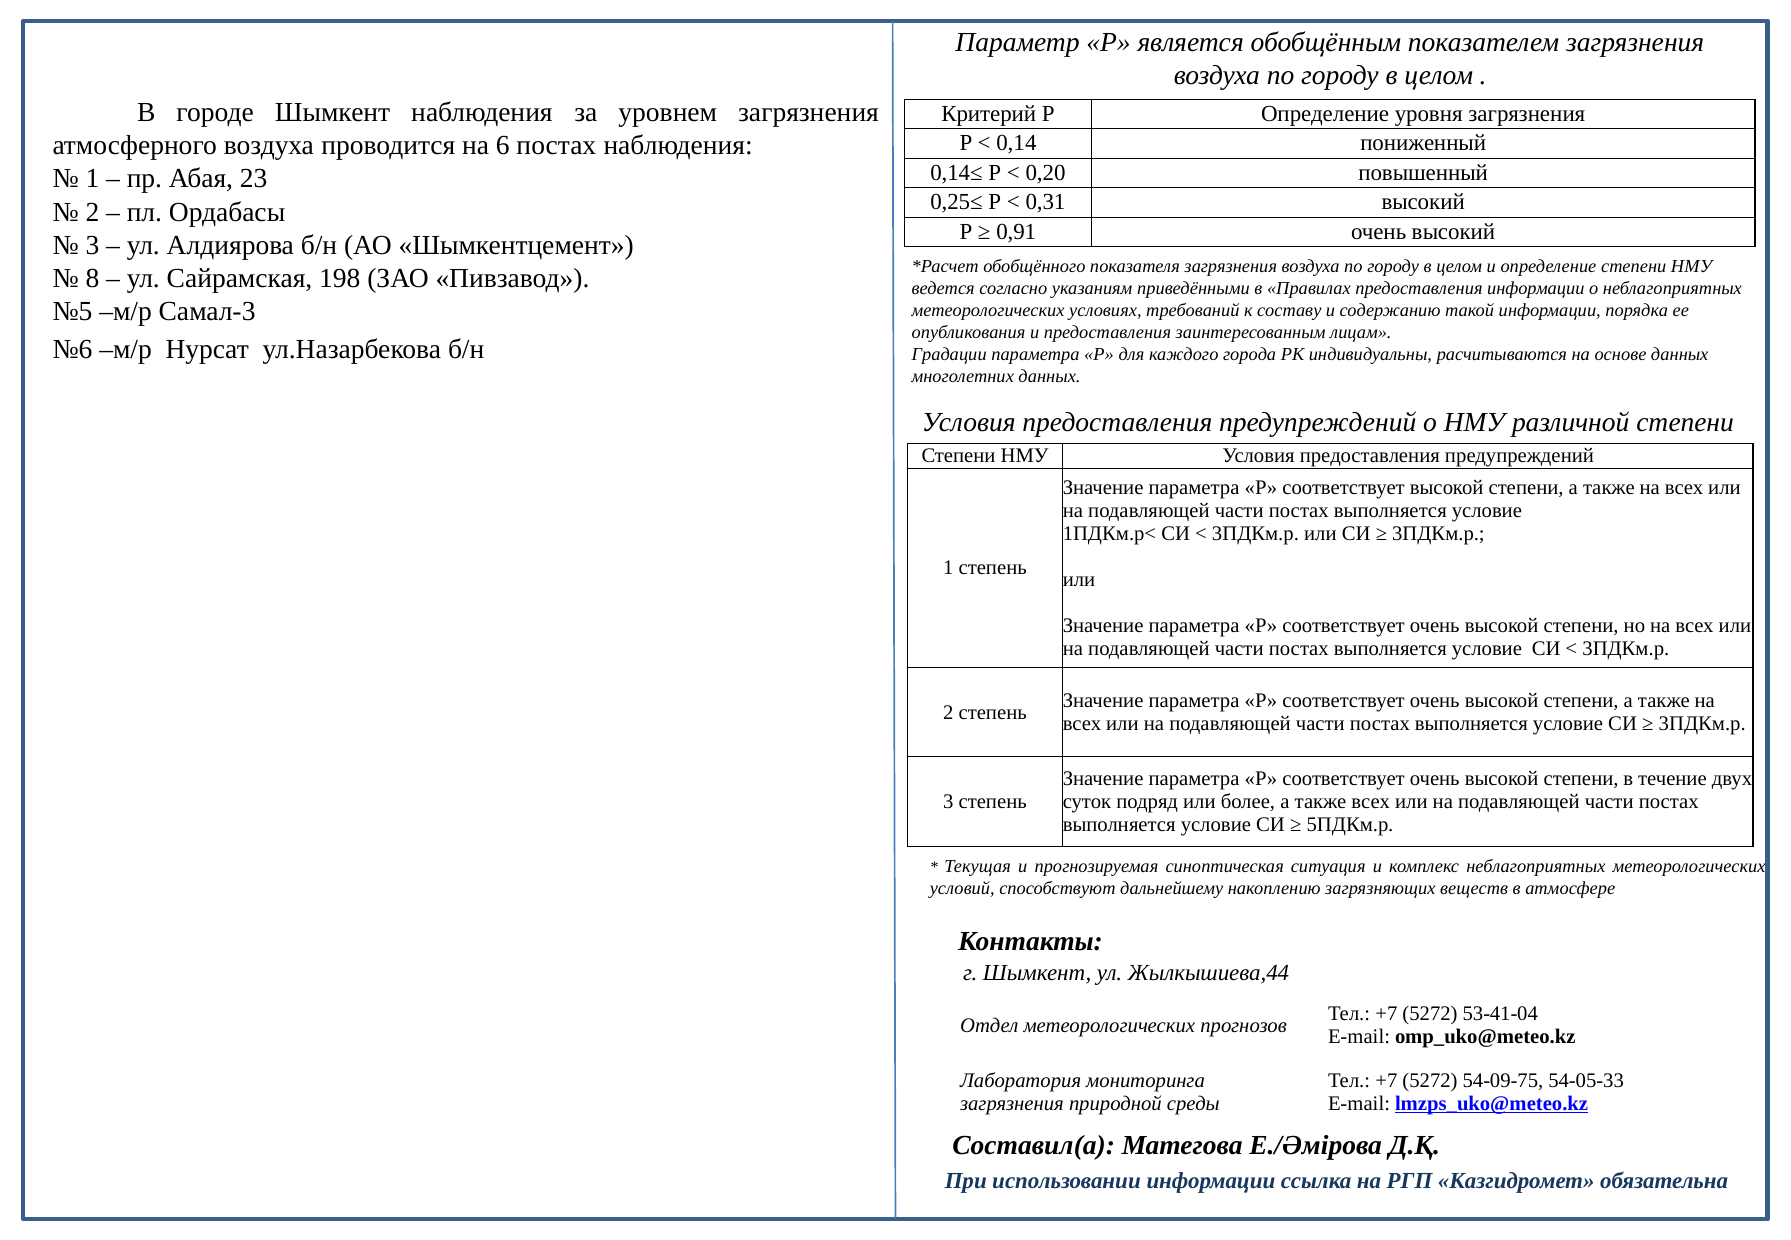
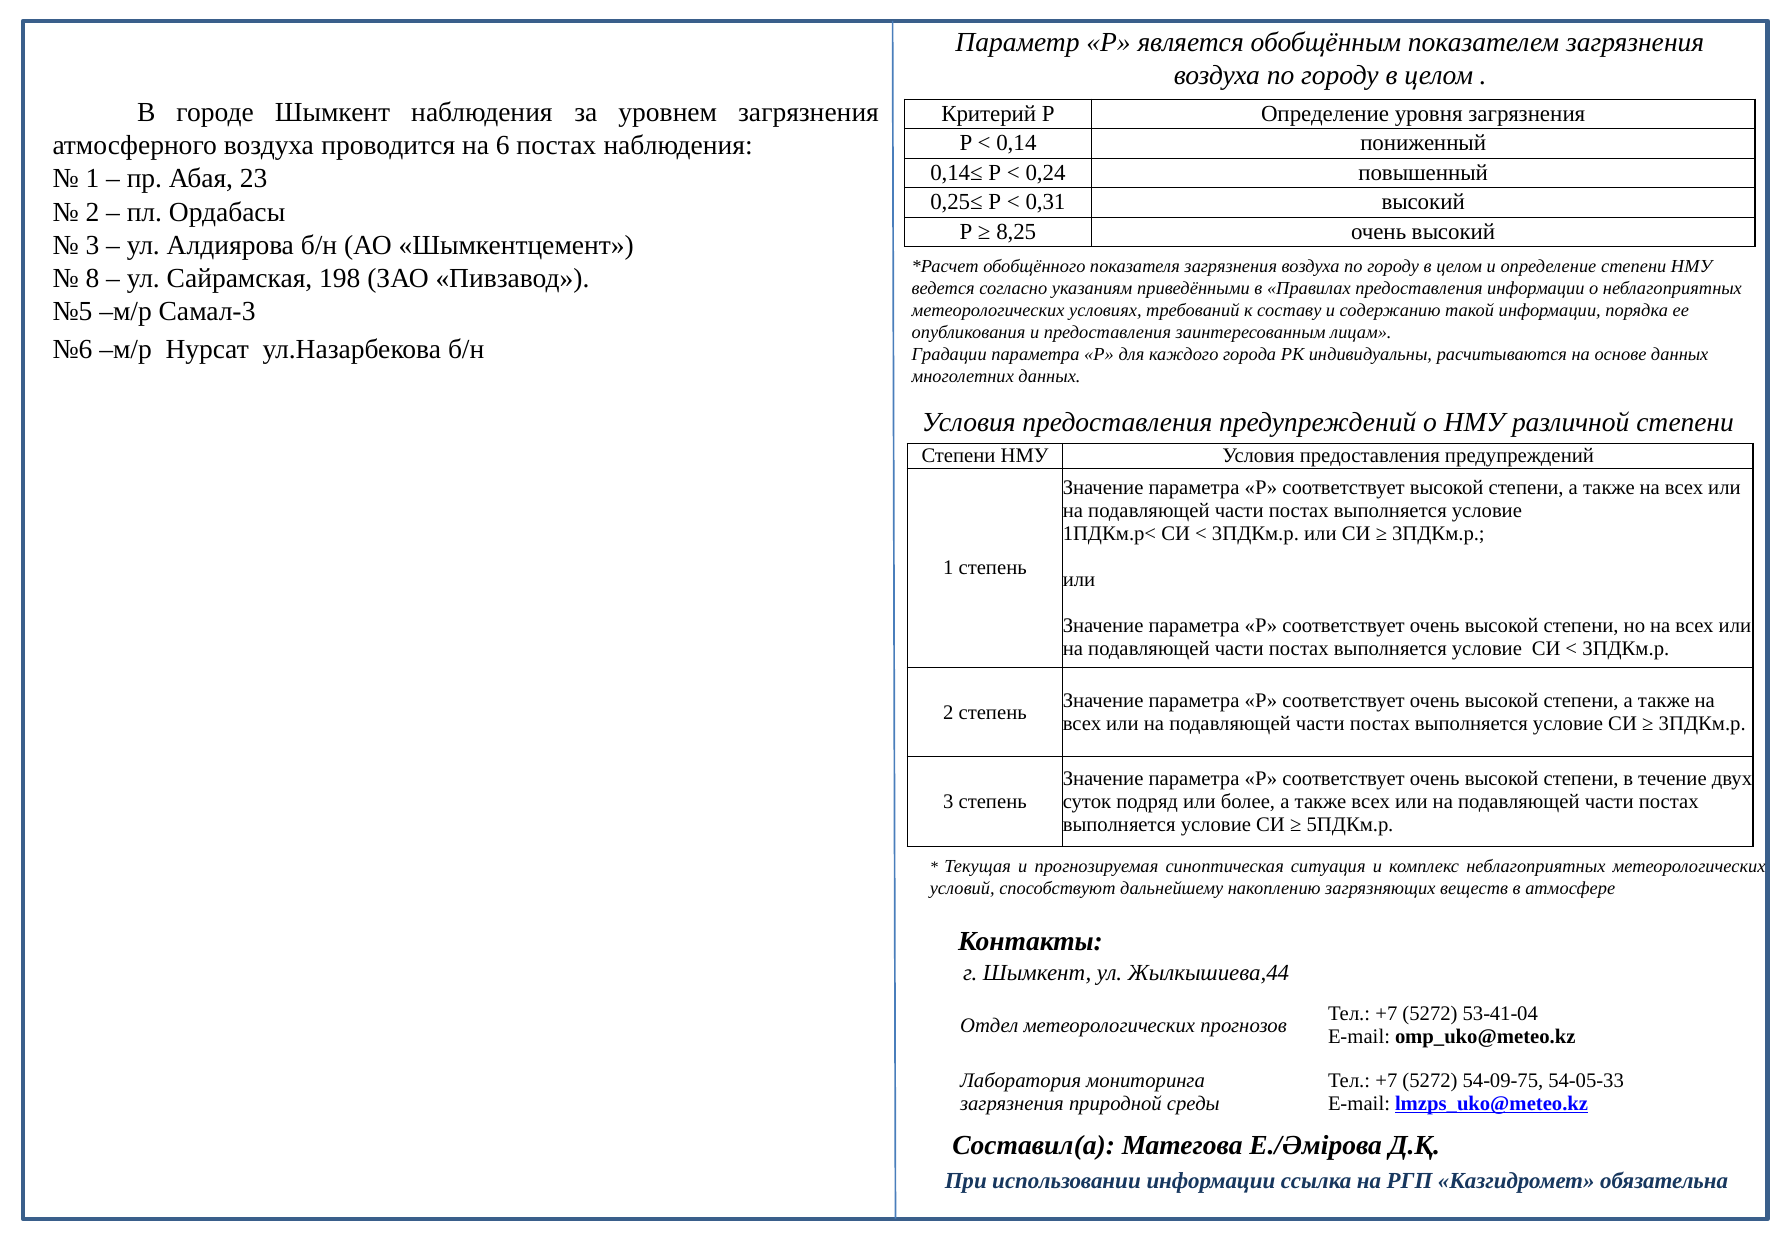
0,20: 0,20 -> 0,24
0,91: 0,91 -> 8,25
